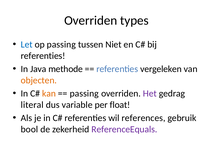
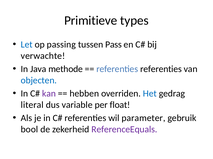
Overriden at (91, 21): Overriden -> Primitieve
Niet: Niet -> Pass
referenties at (43, 56): referenties -> verwachte
referenties vergeleken: vergeleken -> referenties
objecten colour: orange -> blue
kan colour: orange -> purple
passing at (84, 94): passing -> hebben
Het colour: purple -> blue
references: references -> parameter
